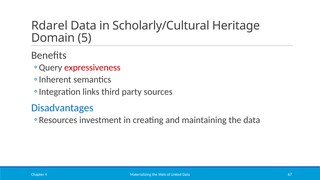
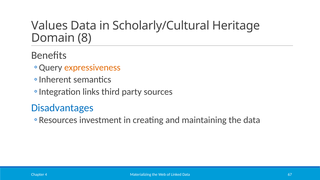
Rdarel: Rdarel -> Values
5: 5 -> 8
expressiveness colour: red -> orange
